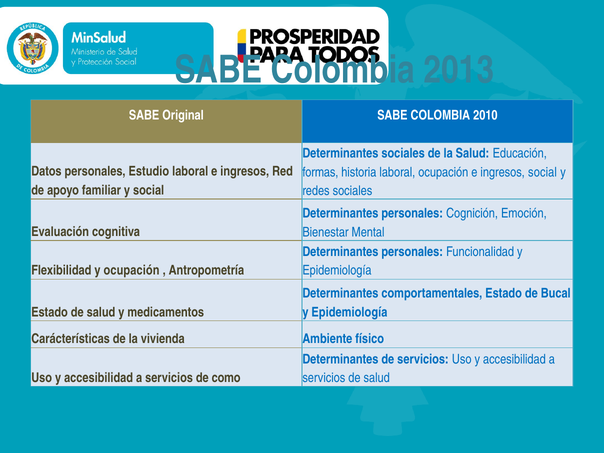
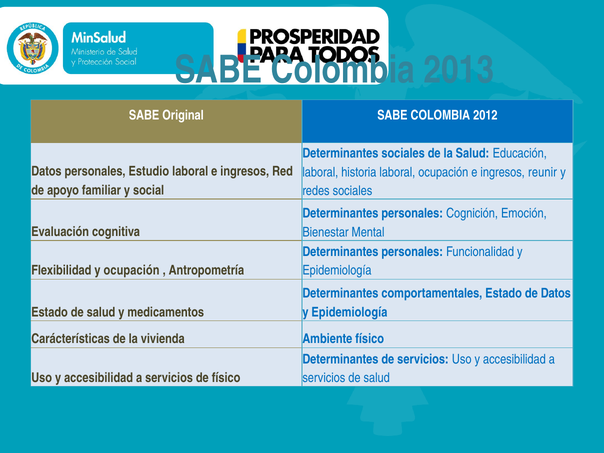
2010: 2010 -> 2012
formas at (320, 172): formas -> laboral
ingresos social: social -> reunir
de Bucal: Bucal -> Datos
de como: como -> físico
